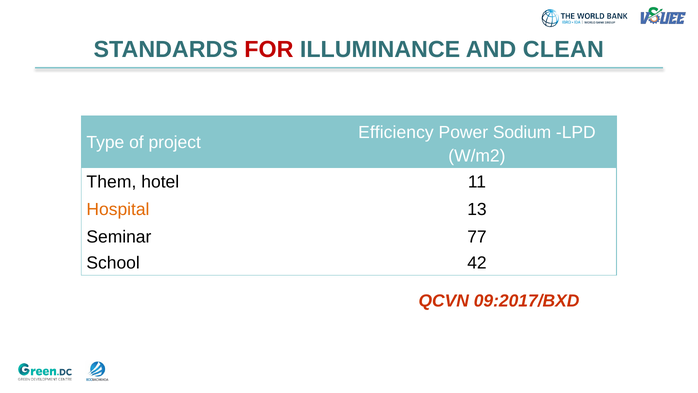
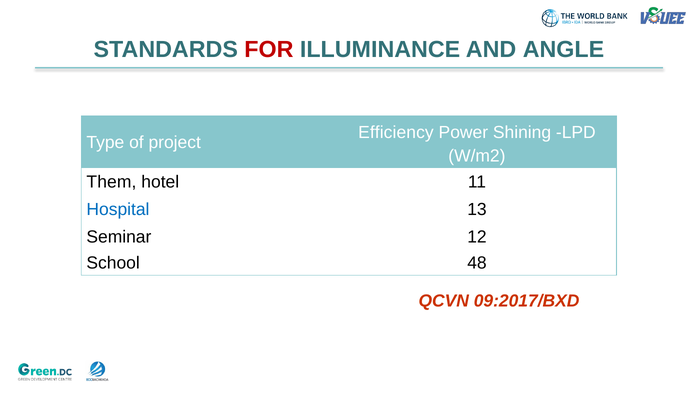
CLEAN: CLEAN -> ANGLE
Sodium: Sodium -> Shining
Hospital colour: orange -> blue
77: 77 -> 12
42: 42 -> 48
